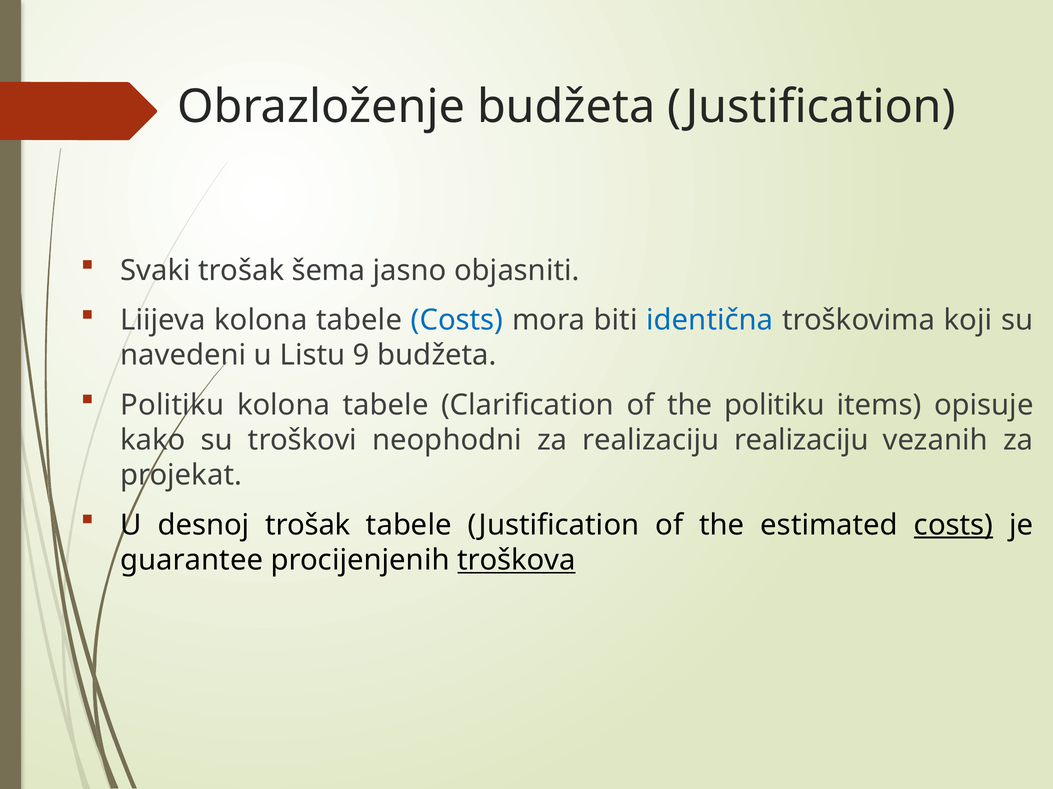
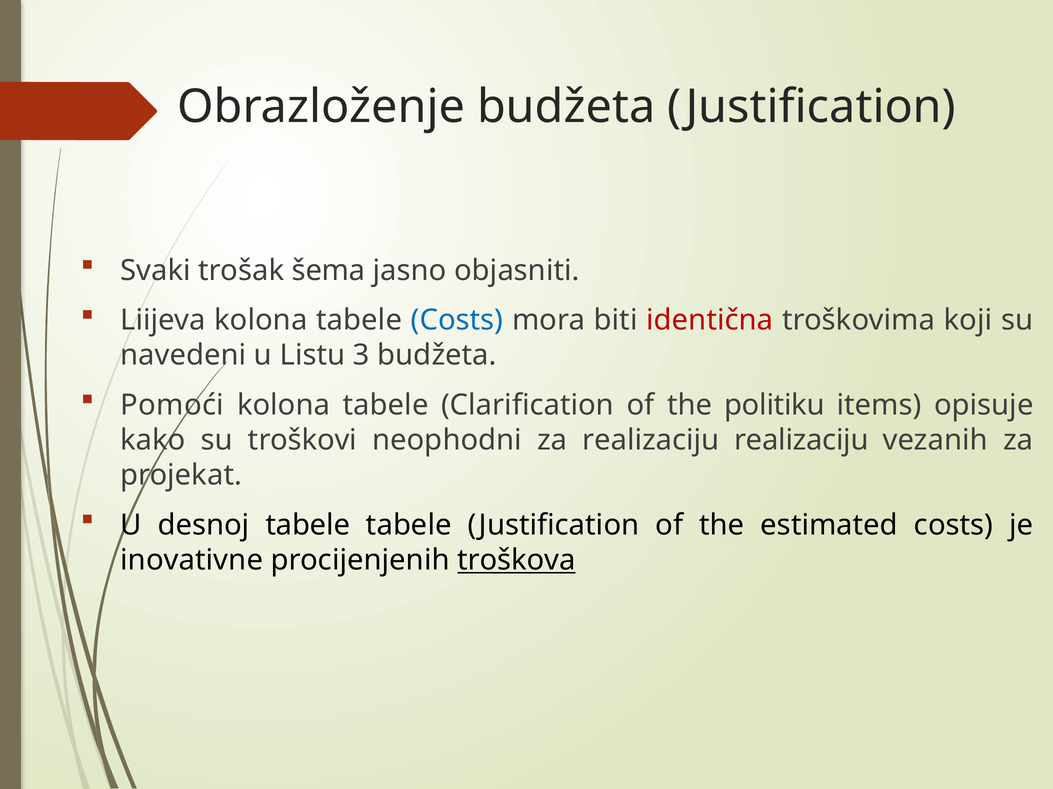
identična colour: blue -> red
9: 9 -> 3
Politiku at (172, 405): Politiku -> Pomoći
desnoj trošak: trošak -> tabele
costs at (954, 525) underline: present -> none
guarantee: guarantee -> inovativne
